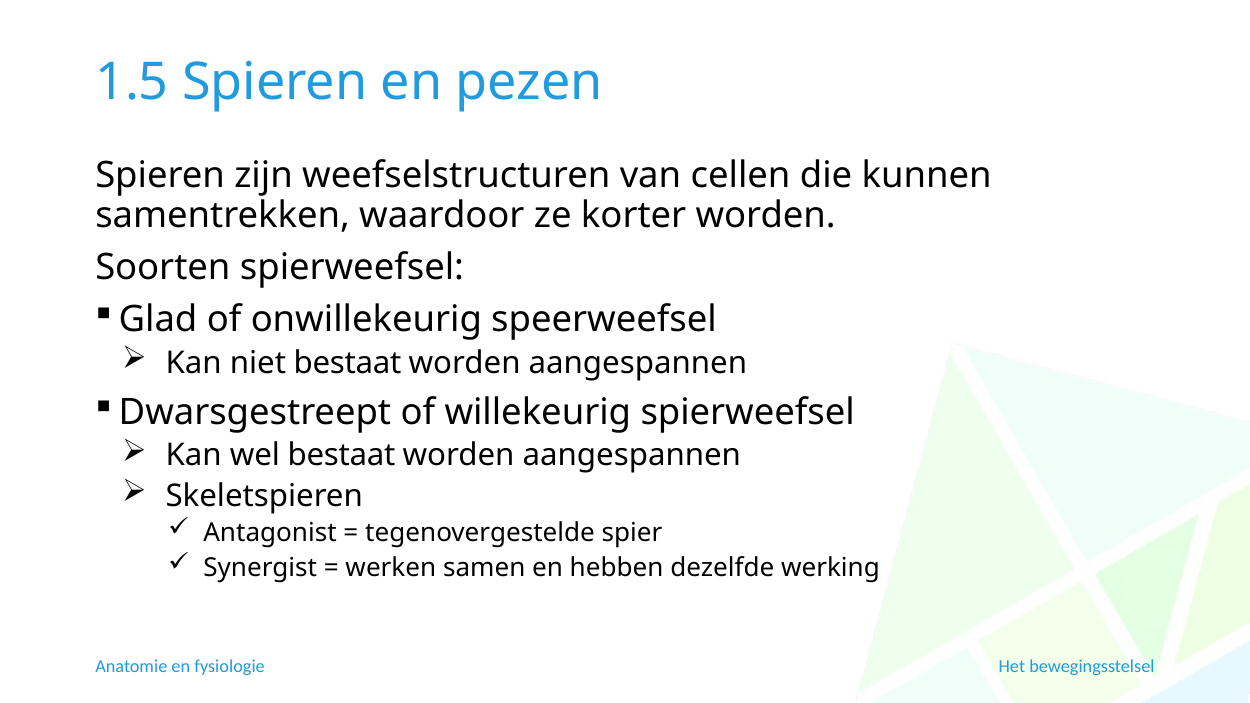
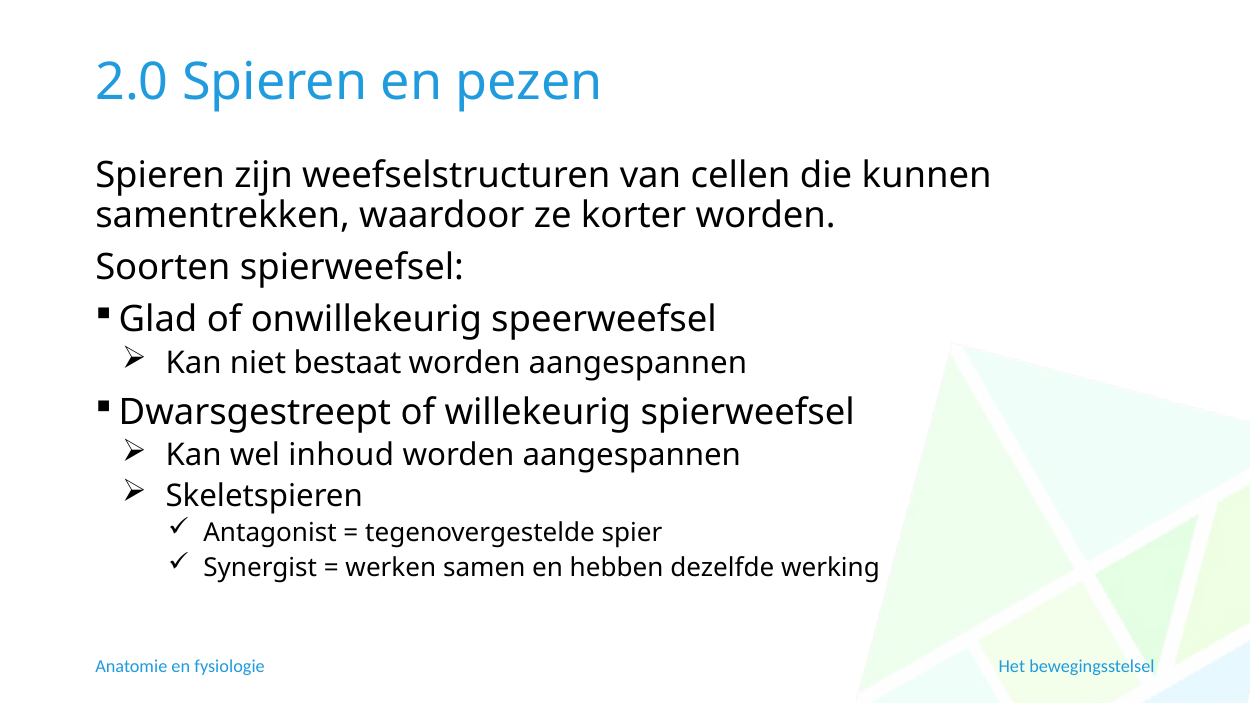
1.5: 1.5 -> 2.0
wel bestaat: bestaat -> inhoud
